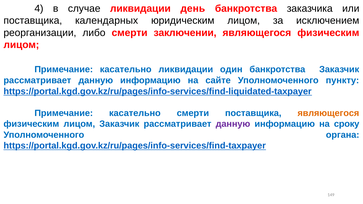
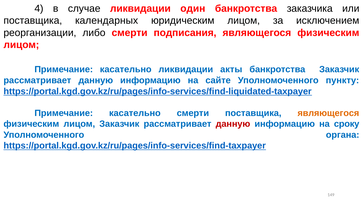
день: день -> один
заключении: заключении -> подписания
один: один -> акты
данную at (233, 124) colour: purple -> red
